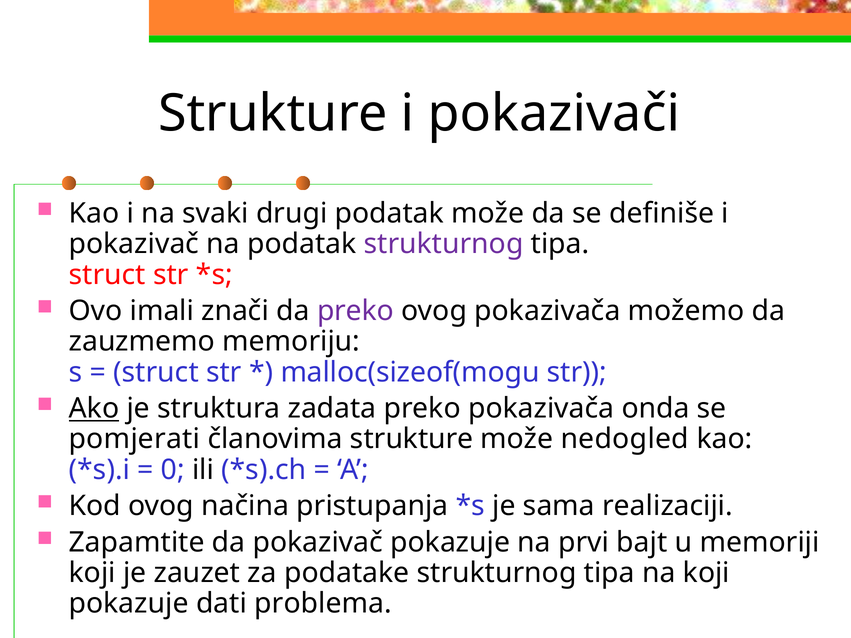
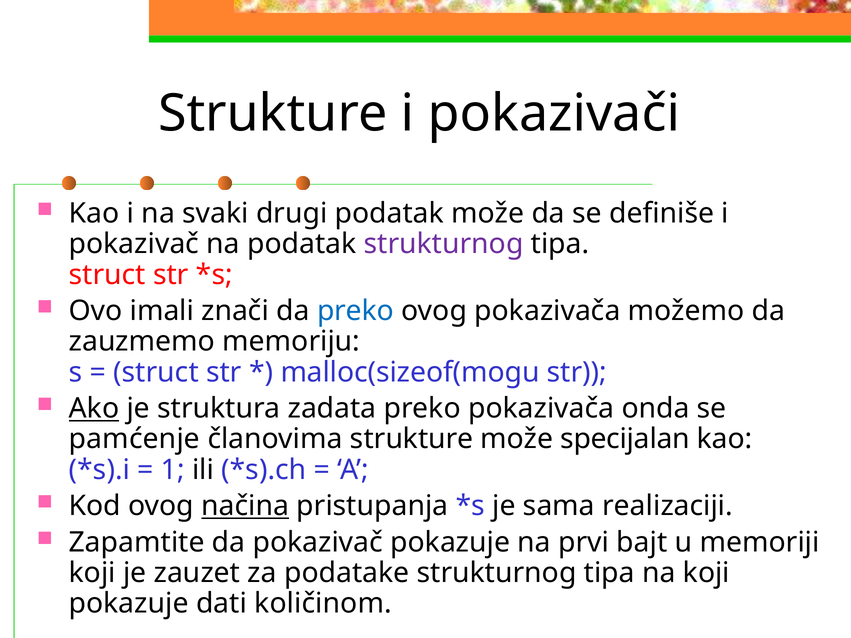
preko at (356, 311) colour: purple -> blue
pomjerati: pomjerati -> pamćenje
nedogled: nedogled -> specijalan
0: 0 -> 1
načina underline: none -> present
problema: problema -> količinom
